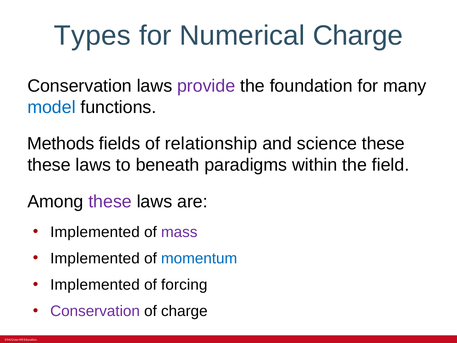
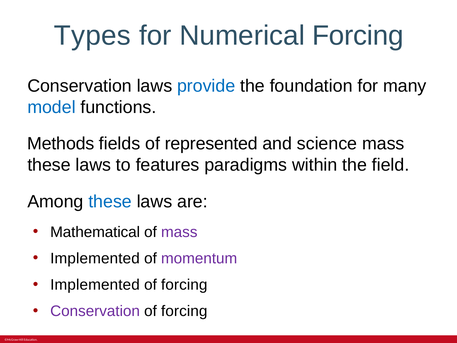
Numerical Charge: Charge -> Forcing
provide colour: purple -> blue
relationship: relationship -> represented
science these: these -> mass
beneath: beneath -> features
these at (110, 202) colour: purple -> blue
Implemented at (95, 232): Implemented -> Mathematical
momentum colour: blue -> purple
charge at (184, 311): charge -> forcing
